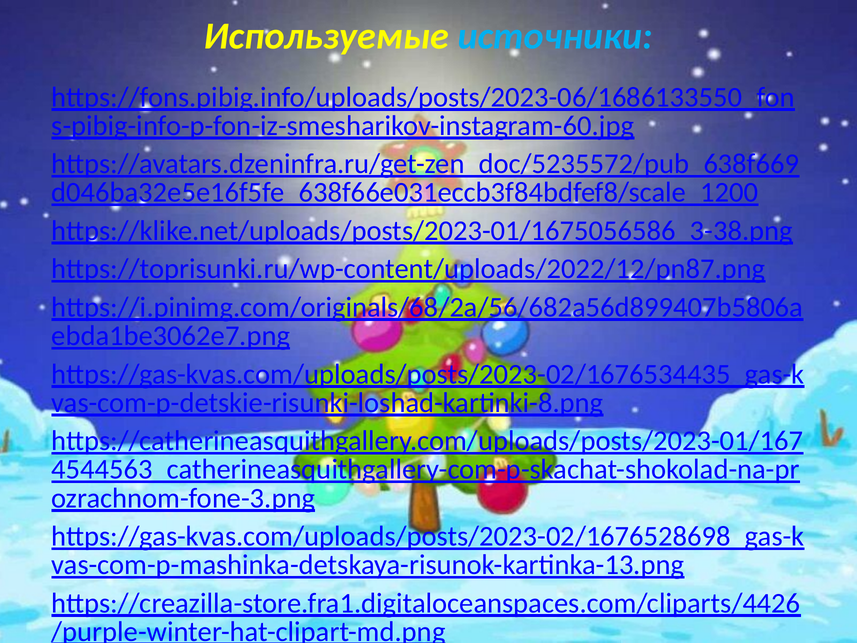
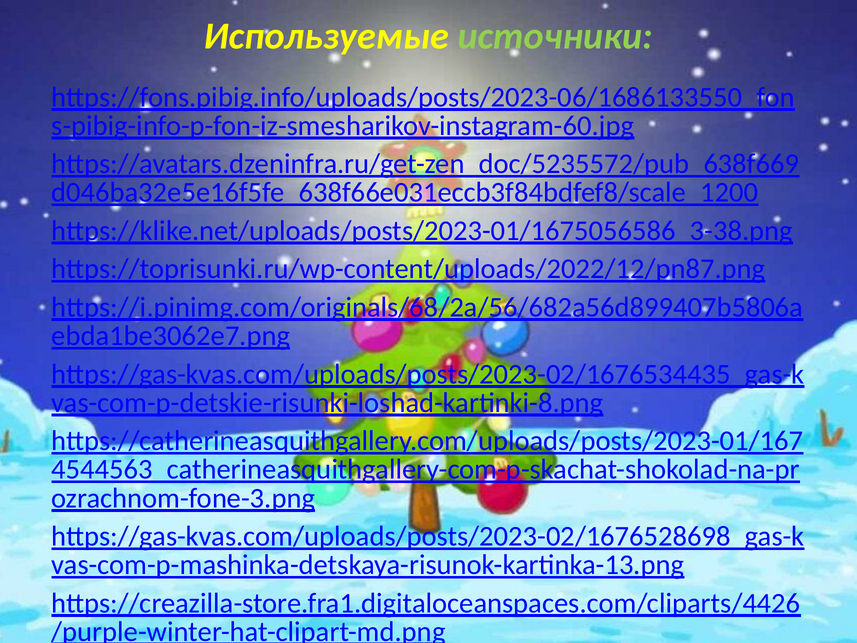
источники colour: light blue -> light green
